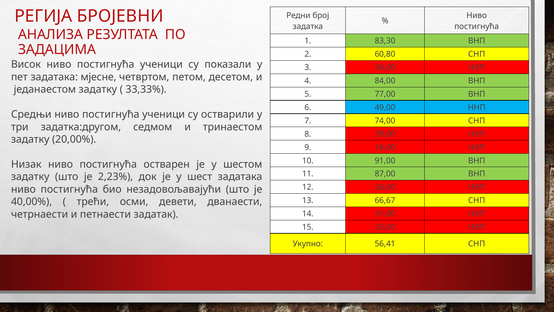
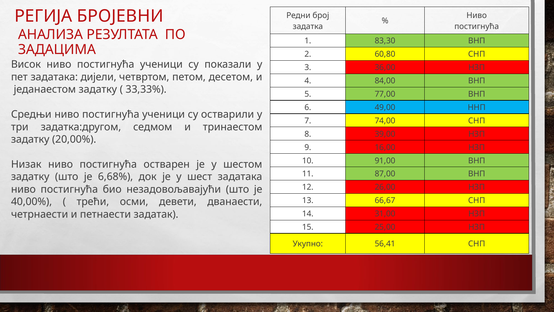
мјесне: мјесне -> дијели
2,23%: 2,23% -> 6,68%
